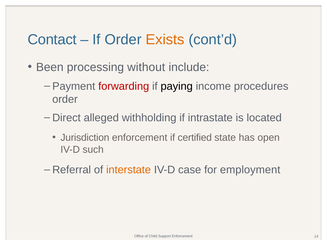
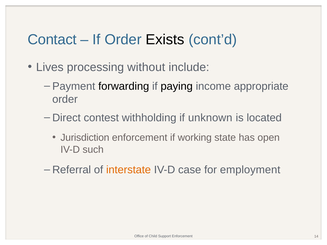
Exists colour: orange -> black
Been: Been -> Lives
forwarding colour: red -> black
procedures: procedures -> appropriate
alleged: alleged -> contest
intrastate: intrastate -> unknown
certified: certified -> working
